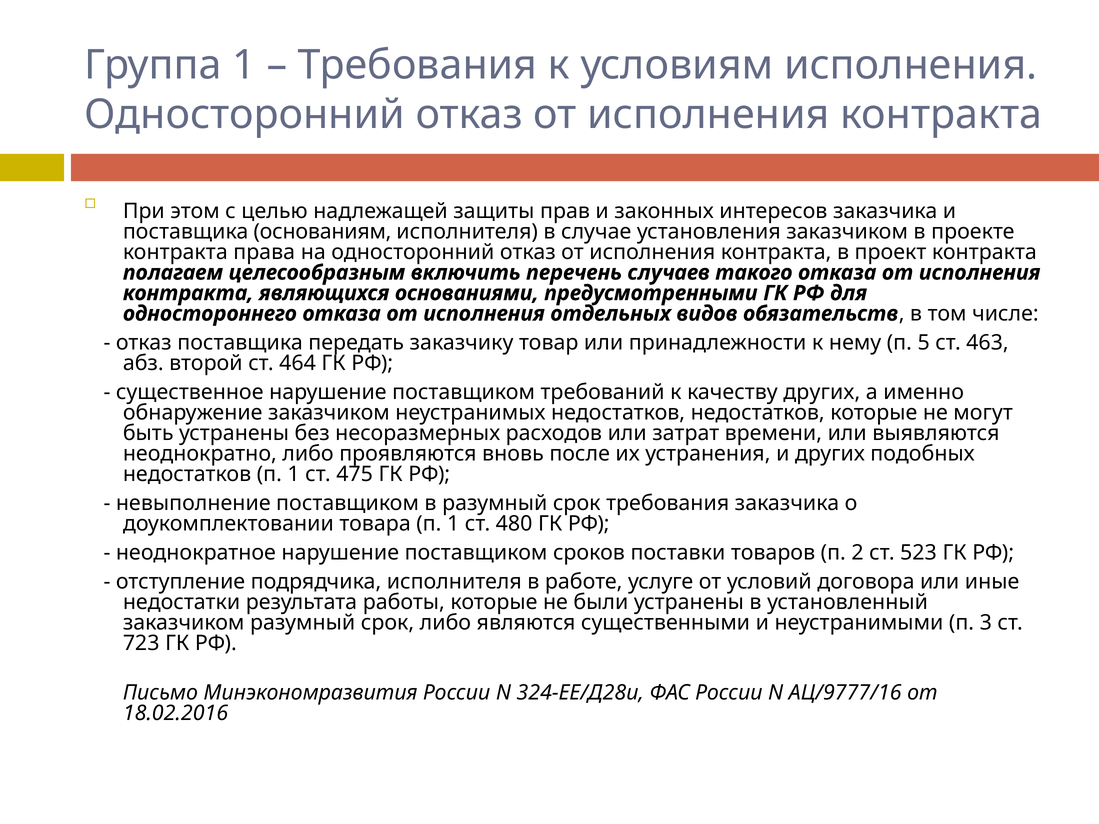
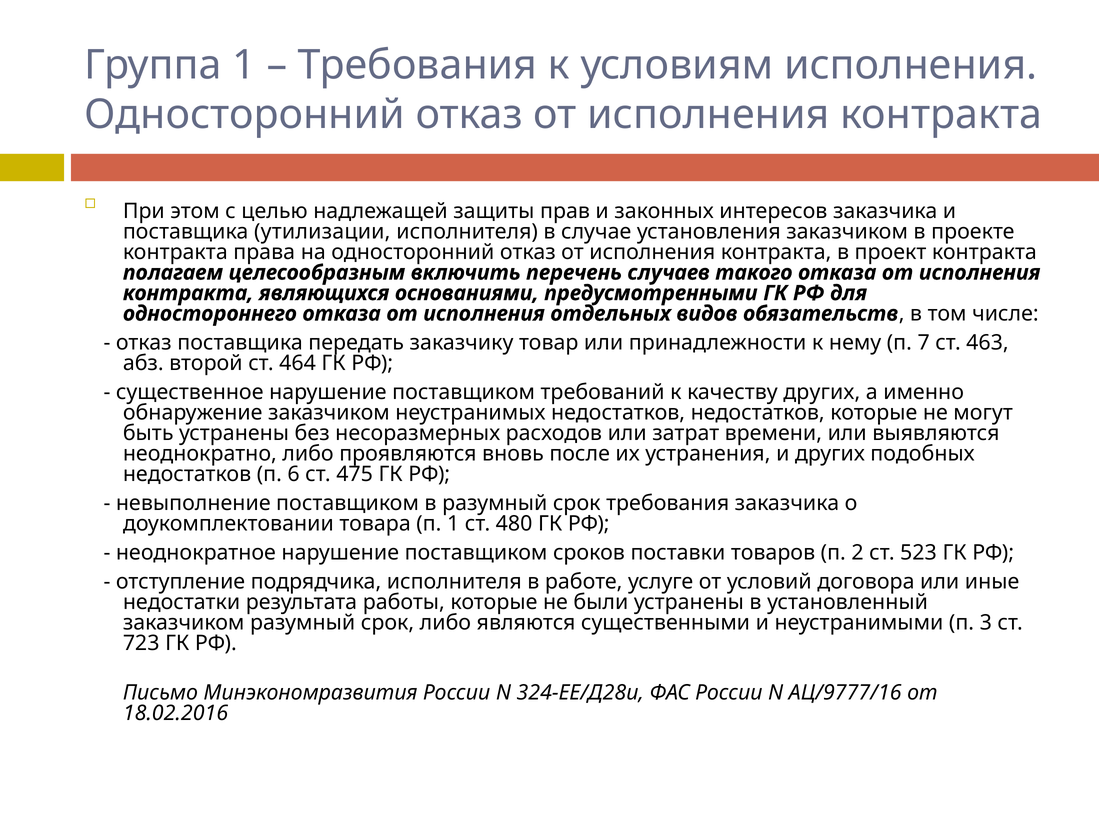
основаниям: основаниям -> утилизации
5: 5 -> 7
недостатков п 1: 1 -> 6
